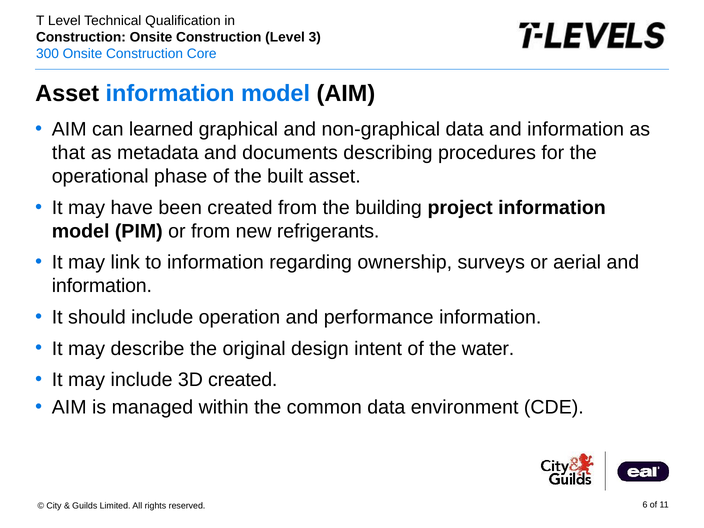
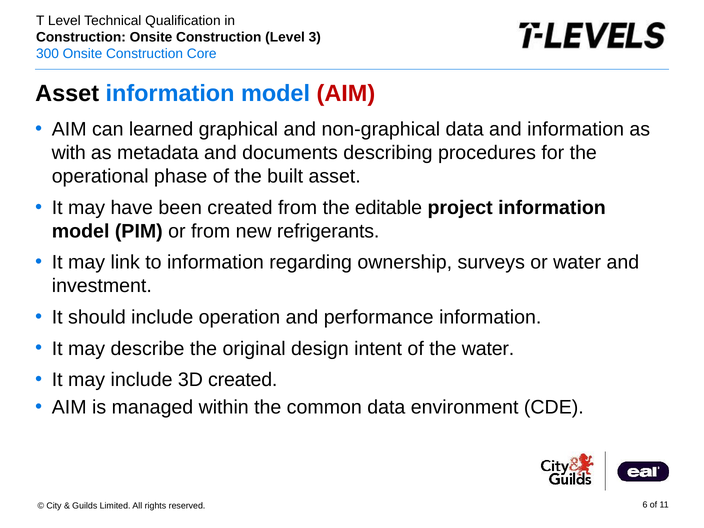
AIM at (346, 93) colour: black -> red
that: that -> with
building: building -> editable
or aerial: aerial -> water
information at (102, 286): information -> investment
